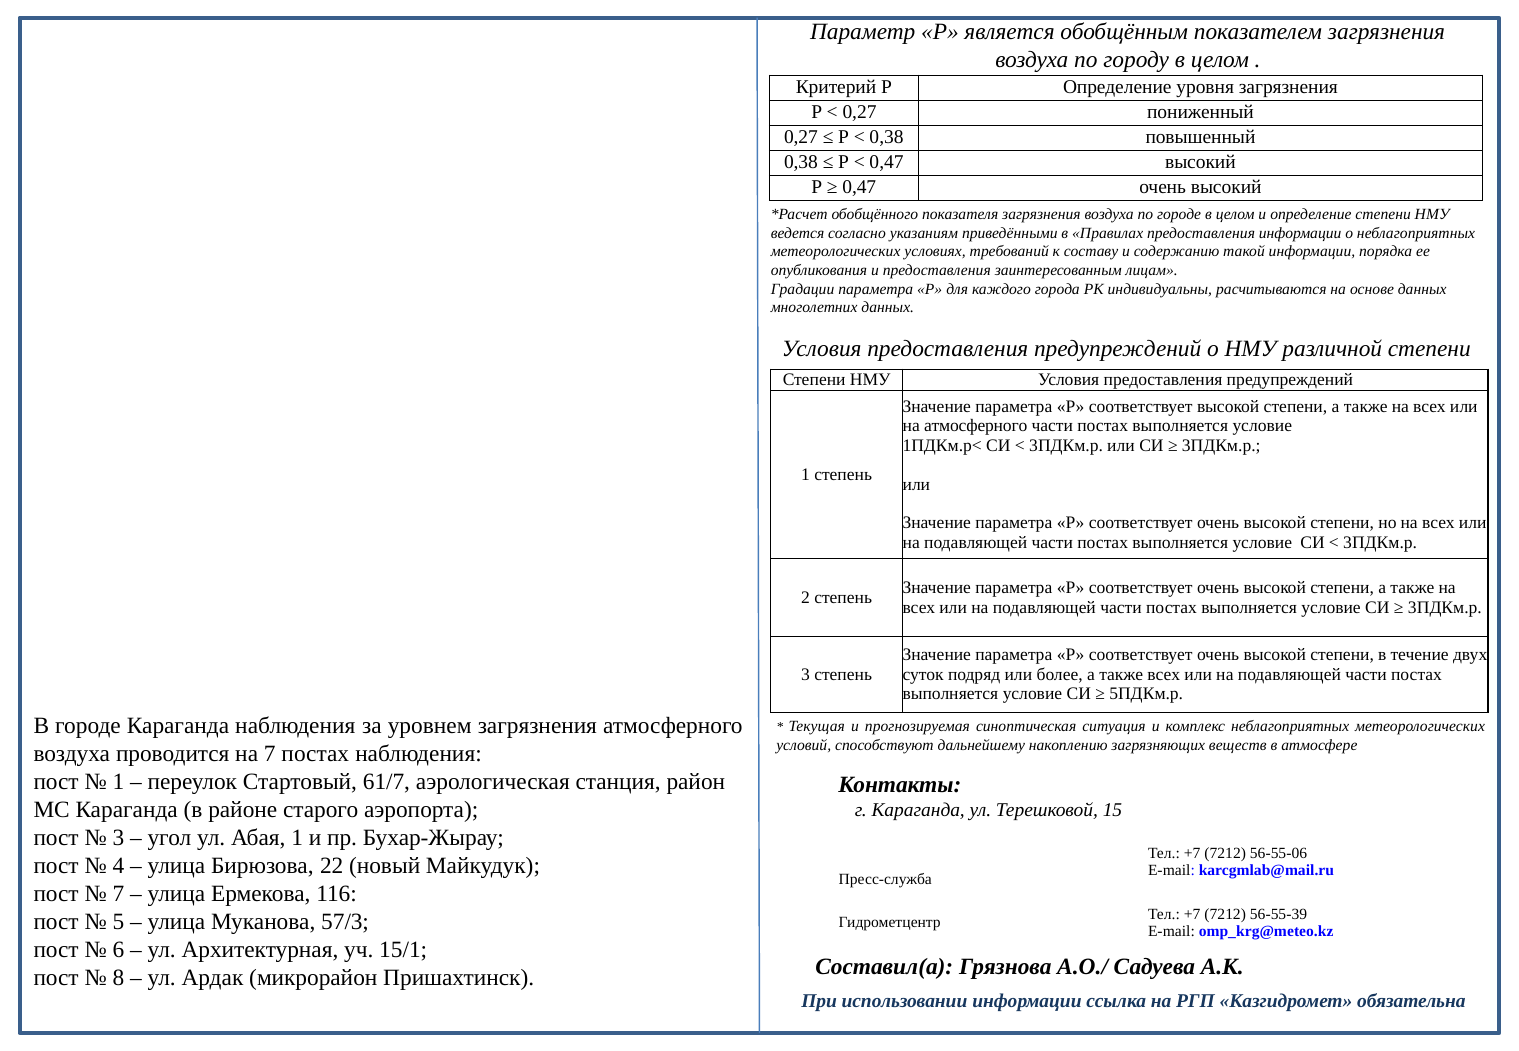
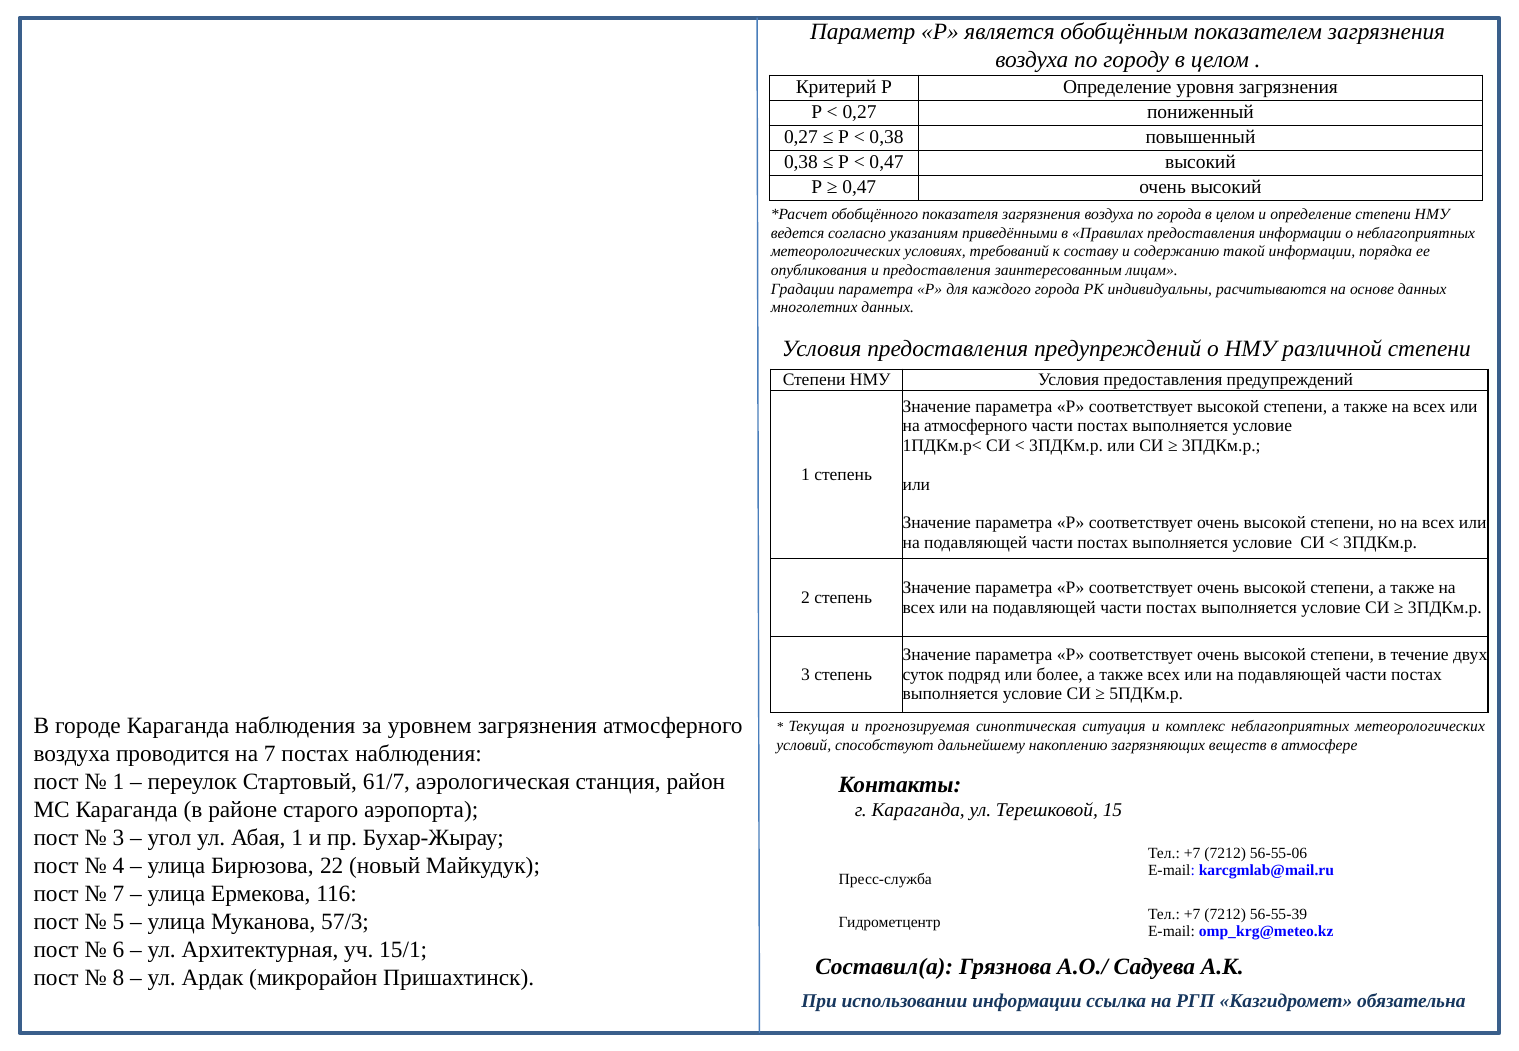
по городе: городе -> города
